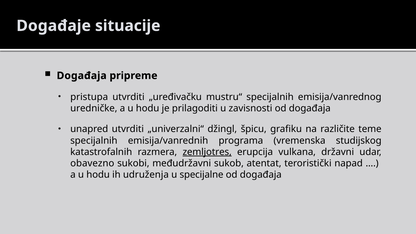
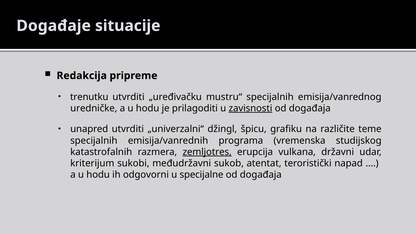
Događaja at (82, 76): Događaja -> Redakcija
pristupa: pristupa -> trenutku
zavisnosti underline: none -> present
obavezno: obavezno -> kriterijum
udruženja: udruženja -> odgovorni
